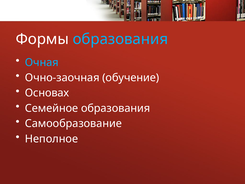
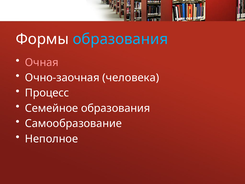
Очная colour: light blue -> pink
обучение: обучение -> человека
Основах: Основах -> Процесс
